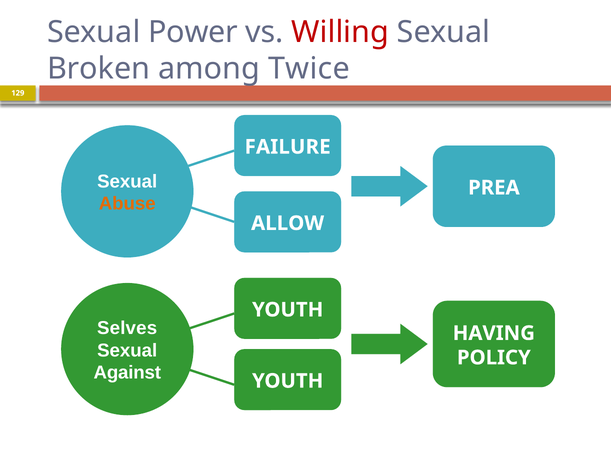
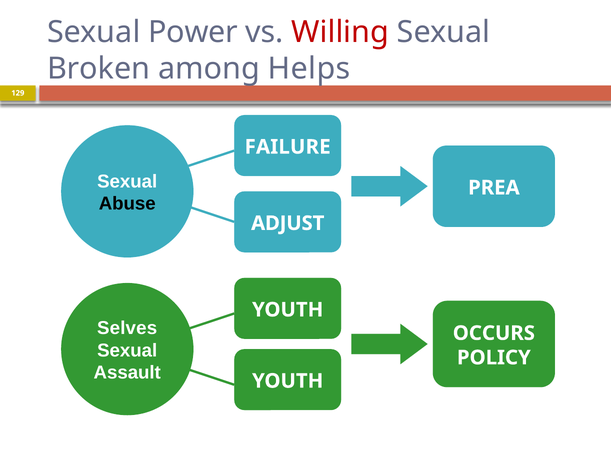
Twice: Twice -> Helps
Abuse colour: orange -> black
ALLOW: ALLOW -> ADJUST
HAVING: HAVING -> OCCURS
Against: Against -> Assault
